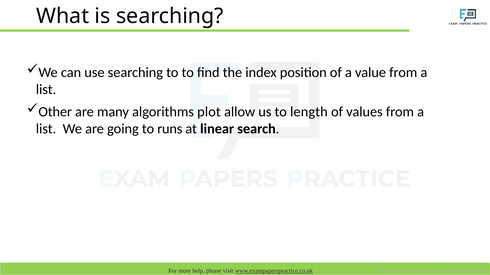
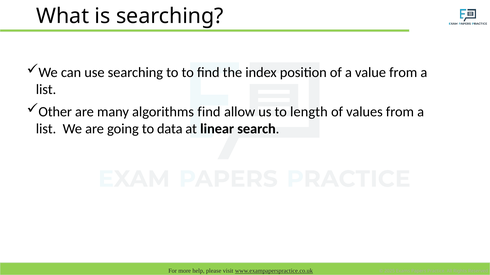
algorithms plot: plot -> find
runs: runs -> data
